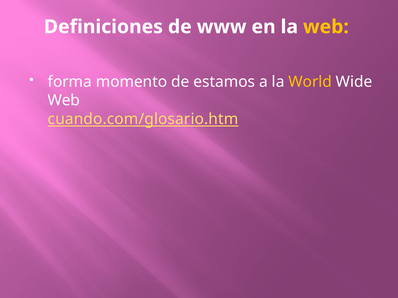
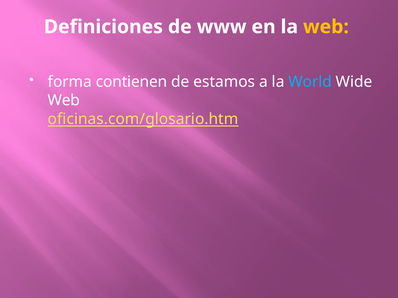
momento: momento -> contienen
World colour: yellow -> light blue
cuando.com/glosario.htm: cuando.com/glosario.htm -> oficinas.com/glosario.htm
